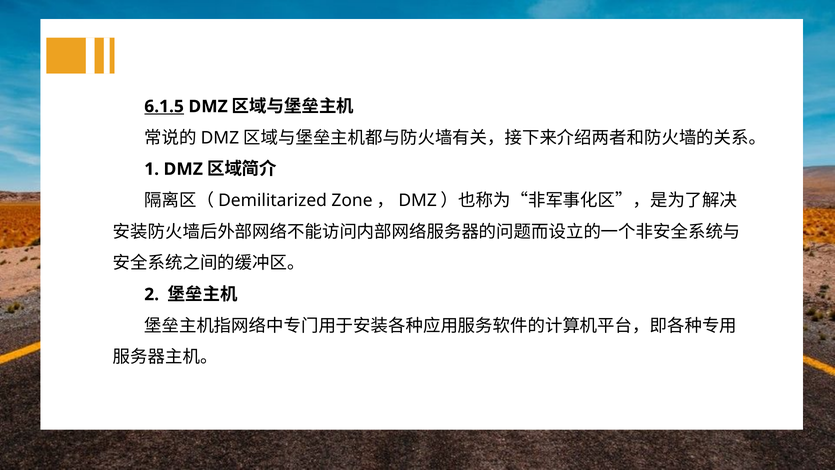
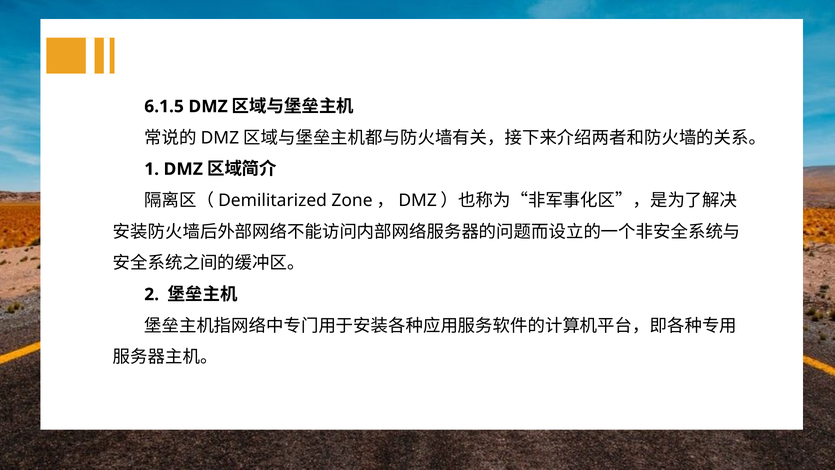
6.1.5 underline: present -> none
